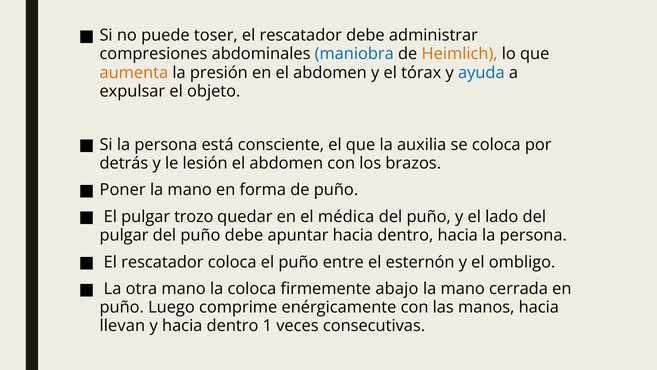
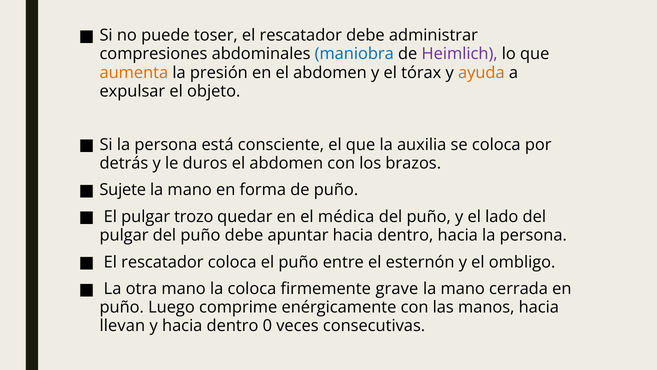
Heimlich colour: orange -> purple
ayuda colour: blue -> orange
lesión: lesión -> duros
Poner: Poner -> Sujete
abajo: abajo -> grave
1: 1 -> 0
